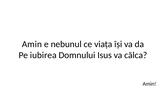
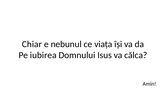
Amin at (32, 44): Amin -> Chiar
